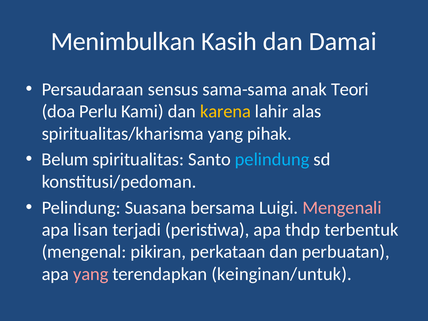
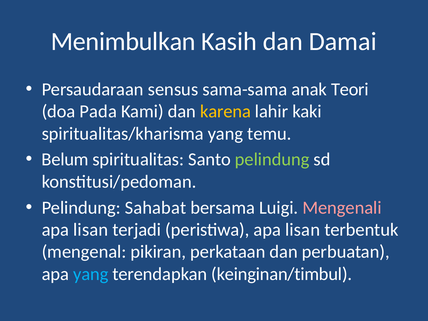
Perlu: Perlu -> Pada
alas: alas -> kaki
pihak: pihak -> temu
pelindung at (272, 160) colour: light blue -> light green
Suasana: Suasana -> Sahabat
peristiwa apa thdp: thdp -> lisan
yang at (91, 274) colour: pink -> light blue
keinginan/untuk: keinginan/untuk -> keinginan/timbul
